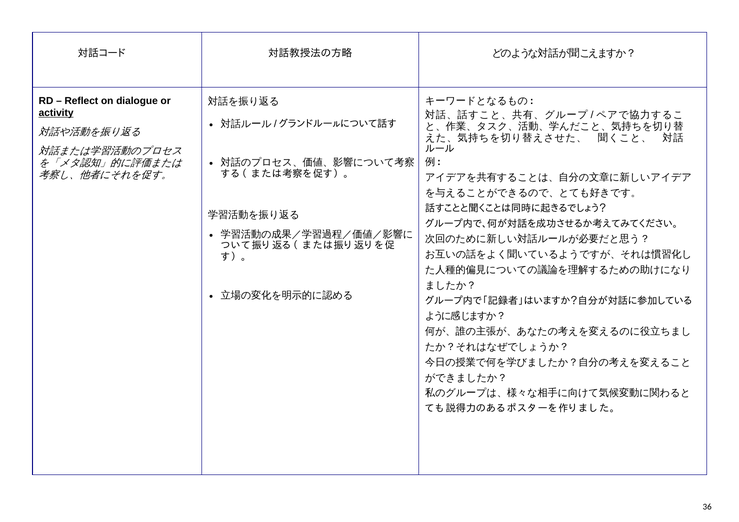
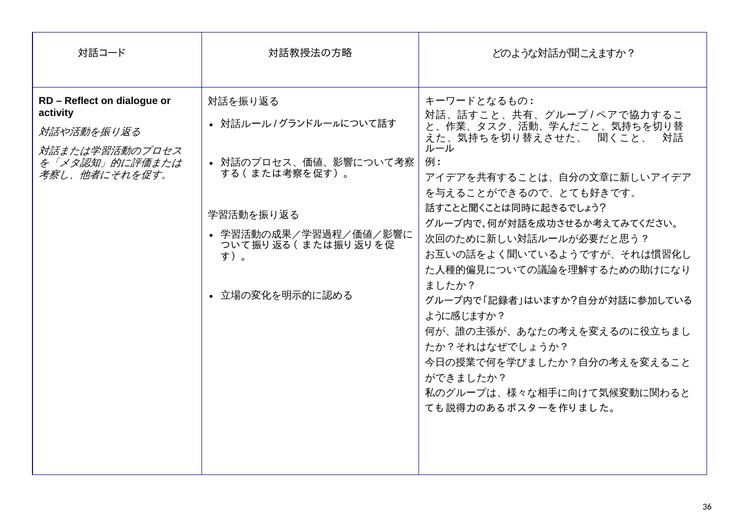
activity underline: present -> none
